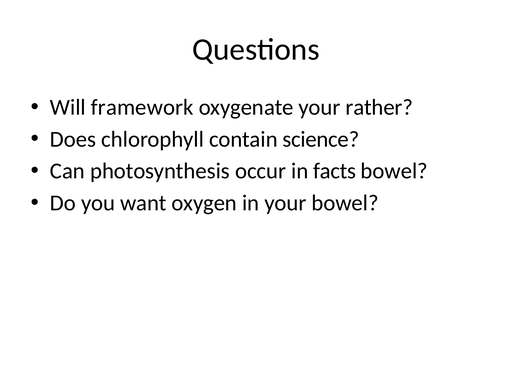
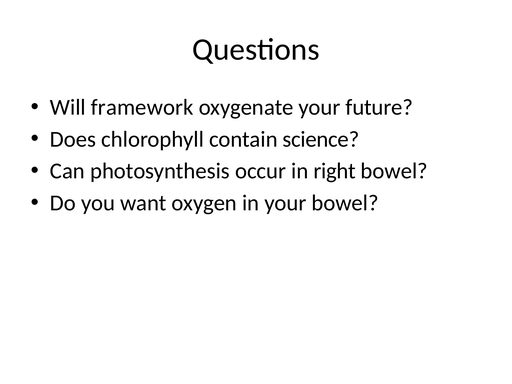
rather: rather -> future
facts: facts -> right
